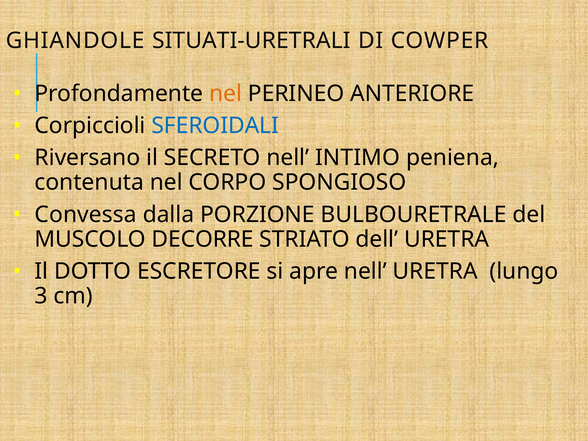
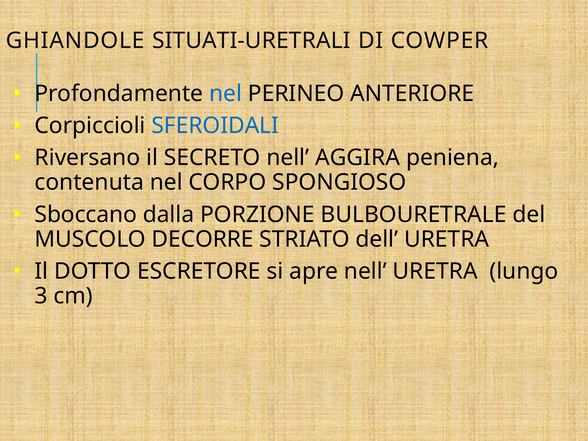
nel at (226, 94) colour: orange -> blue
INTIMO: INTIMO -> AGGIRA
Convessa: Convessa -> Sboccano
